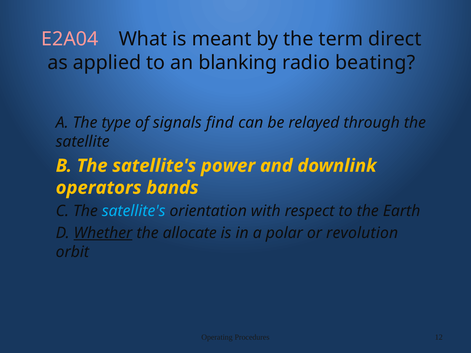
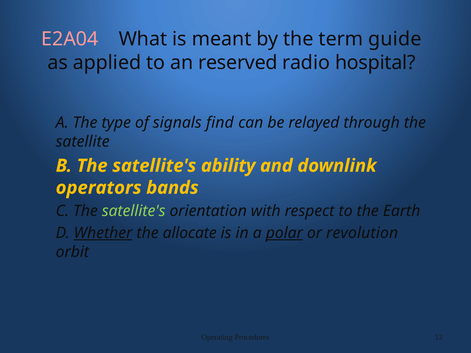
direct: direct -> guide
blanking: blanking -> reserved
beating: beating -> hospital
power: power -> ability
satellite's at (134, 211) colour: light blue -> light green
polar underline: none -> present
